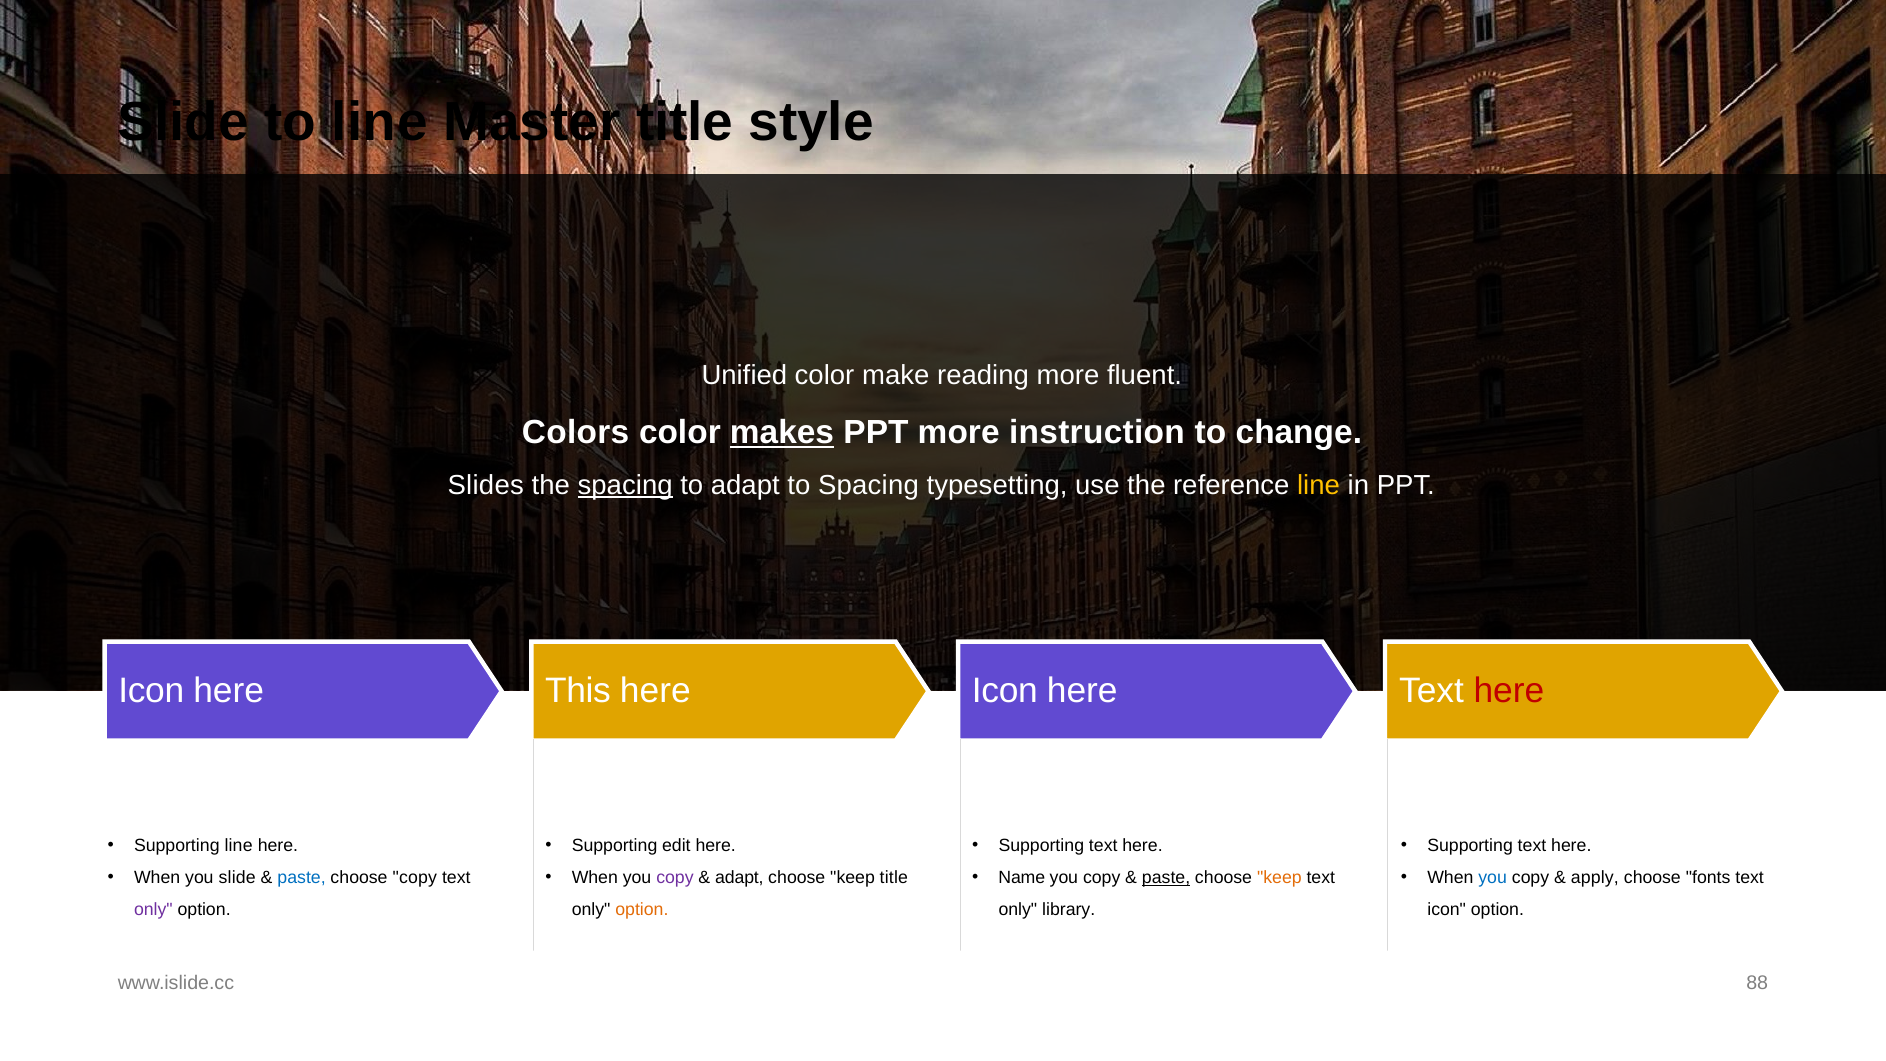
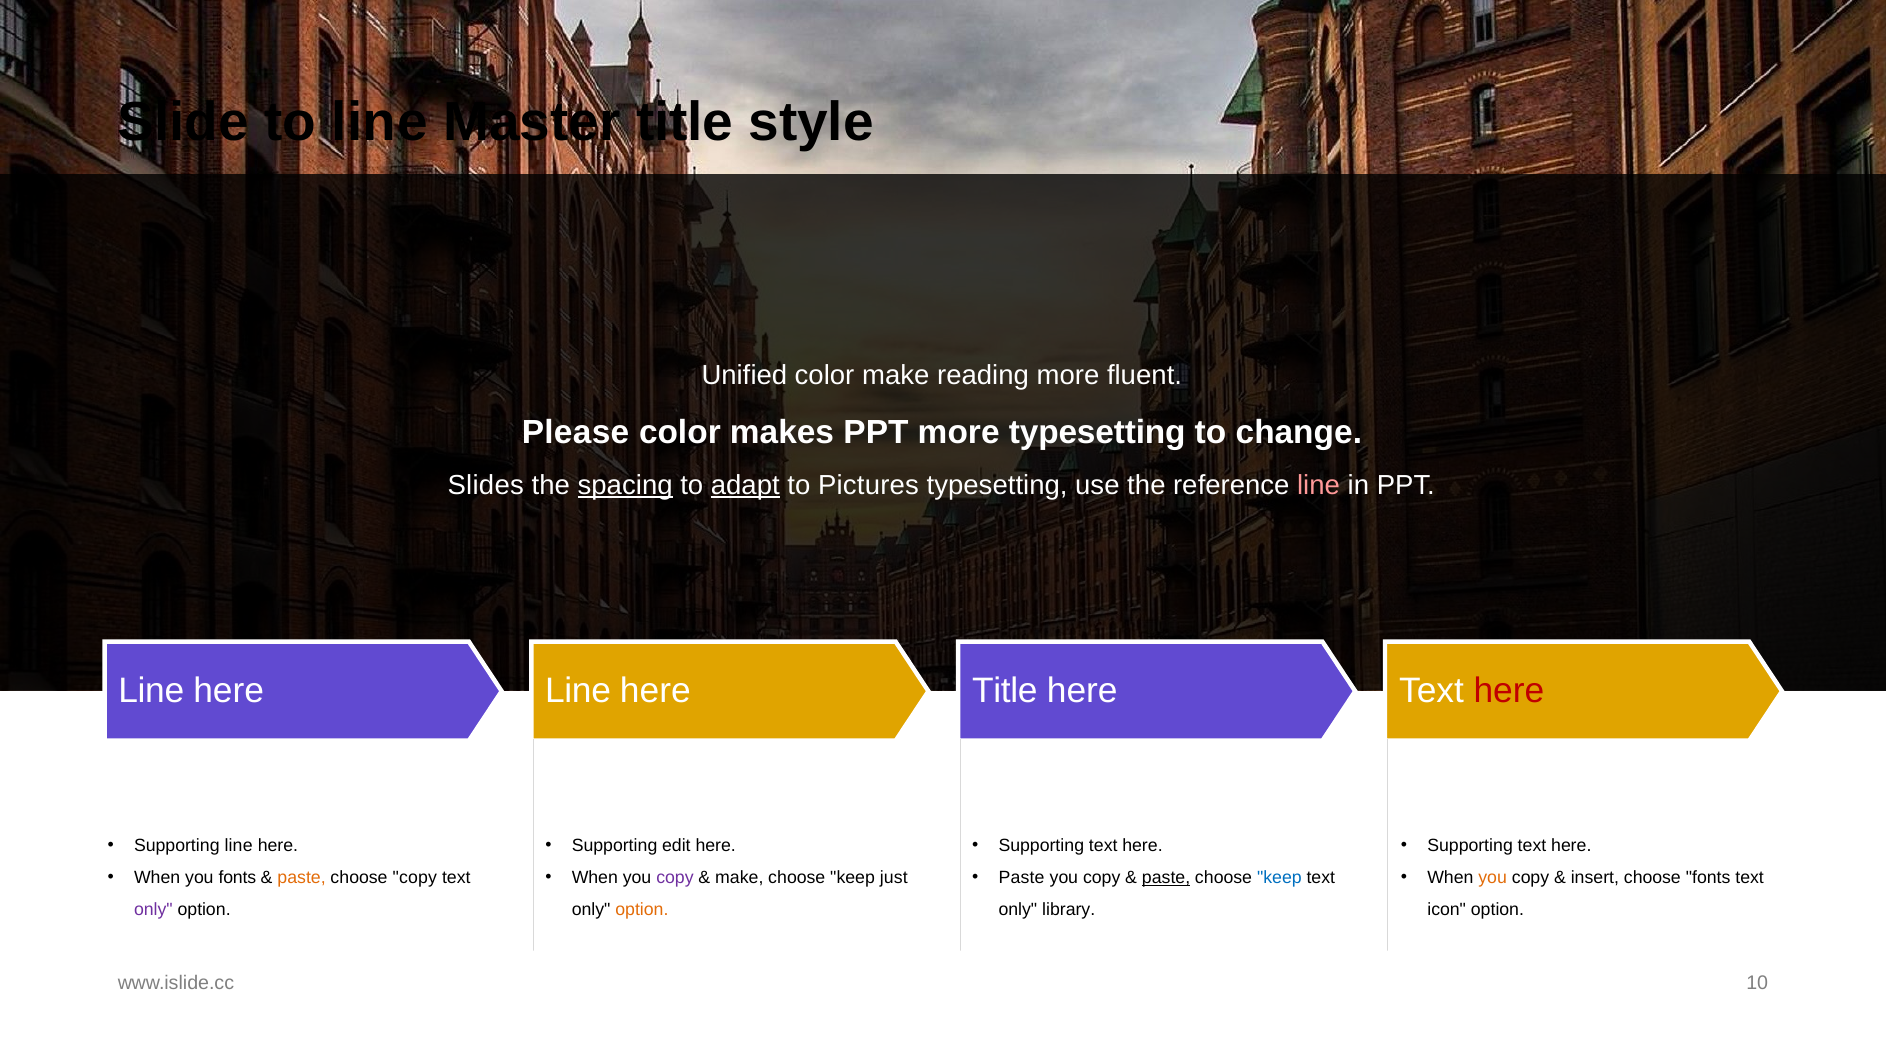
Colors: Colors -> Please
makes underline: present -> none
more instruction: instruction -> typesetting
adapt at (745, 485) underline: none -> present
to Spacing: Spacing -> Pictures
line at (1319, 485) colour: yellow -> pink
Icon at (151, 691): Icon -> Line
here This: This -> Line
here Icon: Icon -> Title
you slide: slide -> fonts
paste at (302, 878) colour: blue -> orange
adapt at (739, 878): adapt -> make
keep title: title -> just
Name at (1022, 878): Name -> Paste
keep at (1279, 878) colour: orange -> blue
you at (1493, 878) colour: blue -> orange
apply: apply -> insert
88: 88 -> 10
